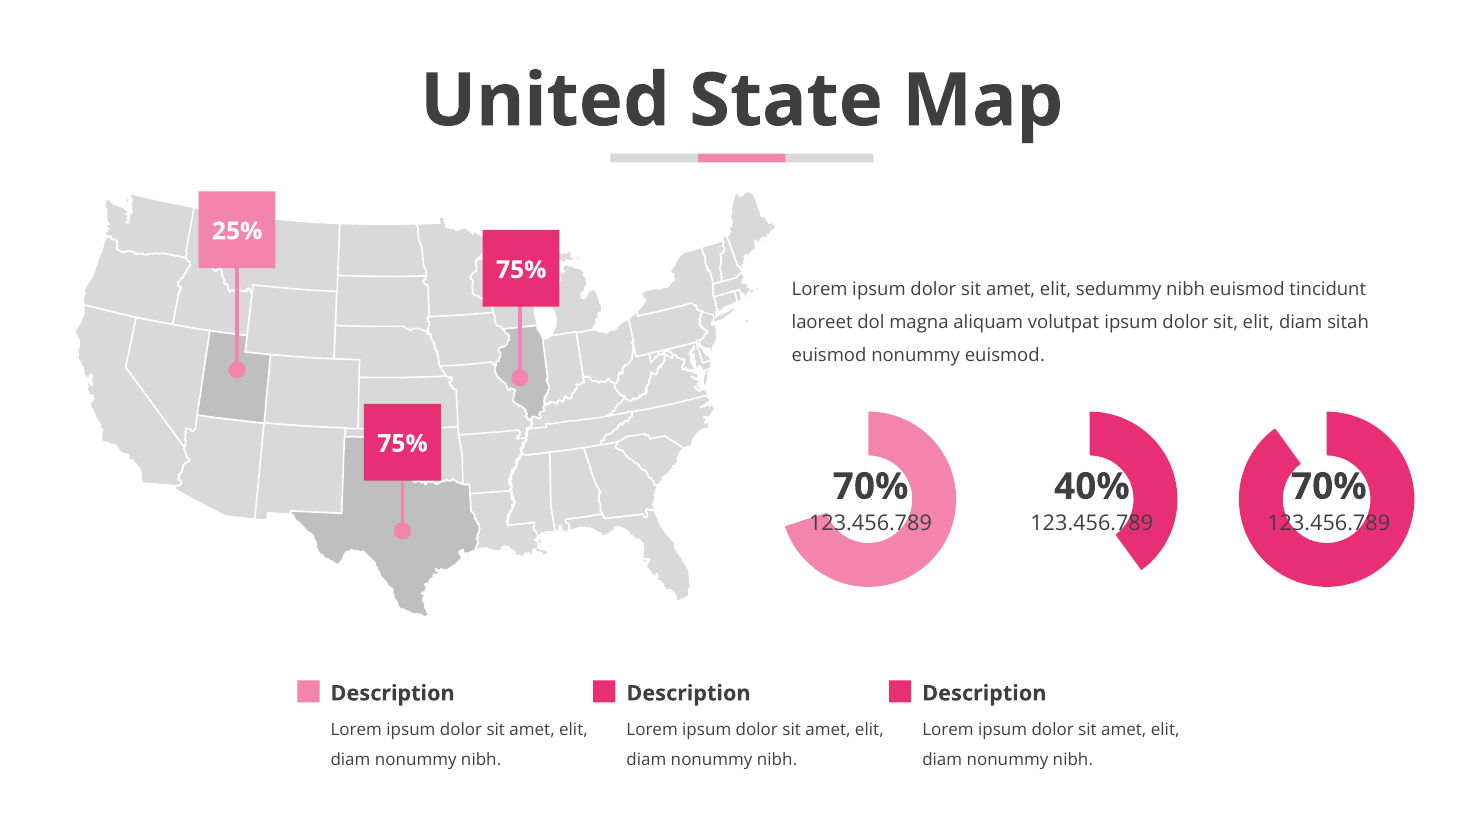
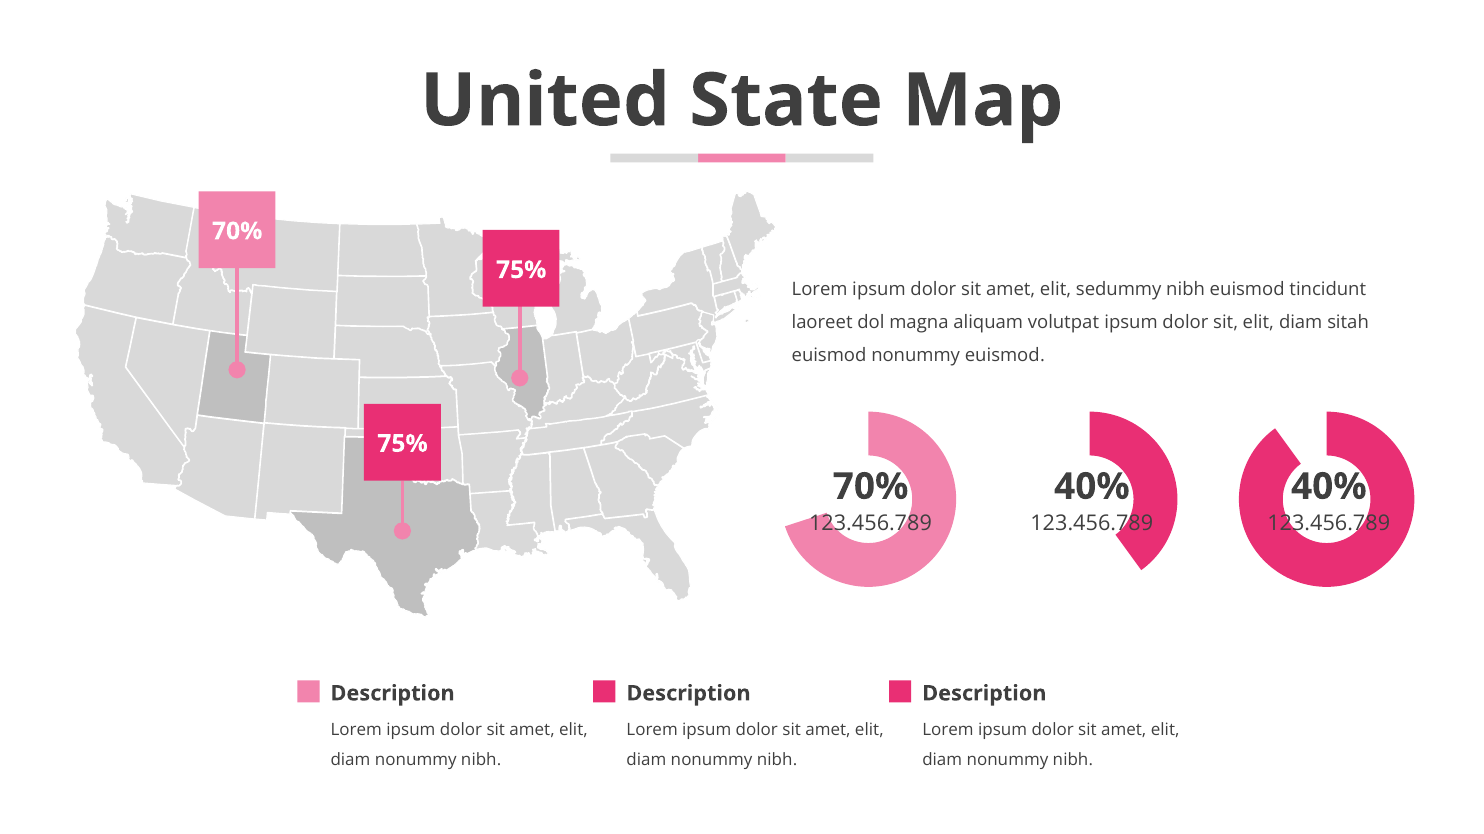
25% at (237, 231): 25% -> 70%
70% at (1329, 487): 70% -> 40%
